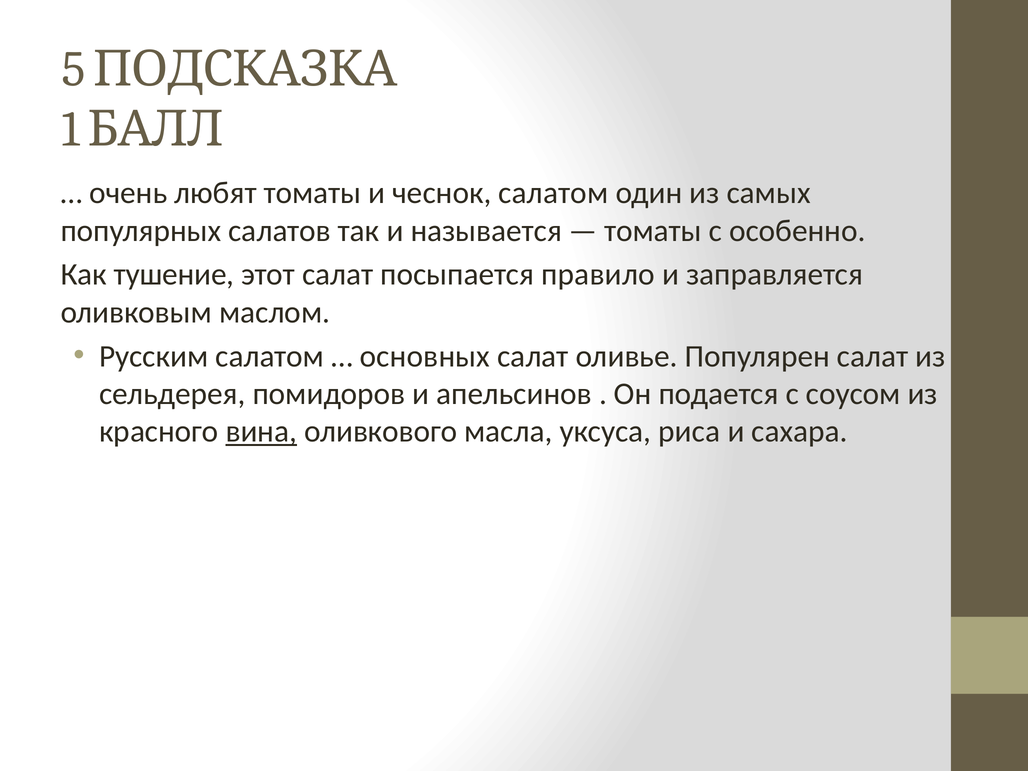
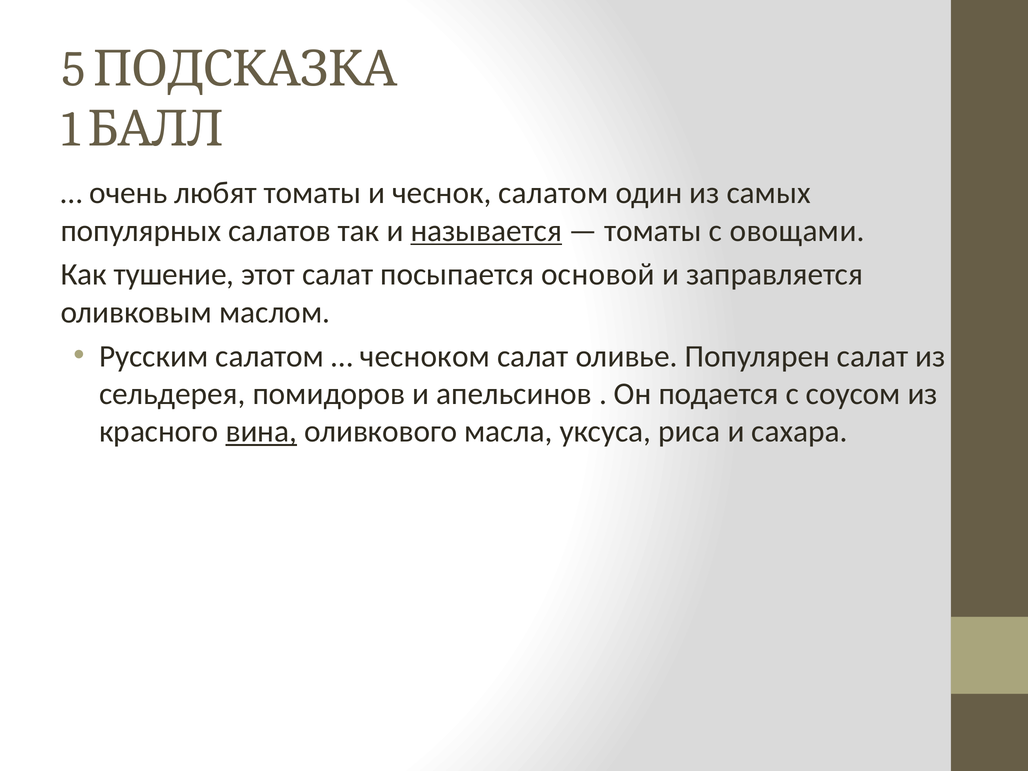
называется underline: none -> present
особенно: особенно -> овощами
правило: правило -> основой
основных: основных -> чесноком
